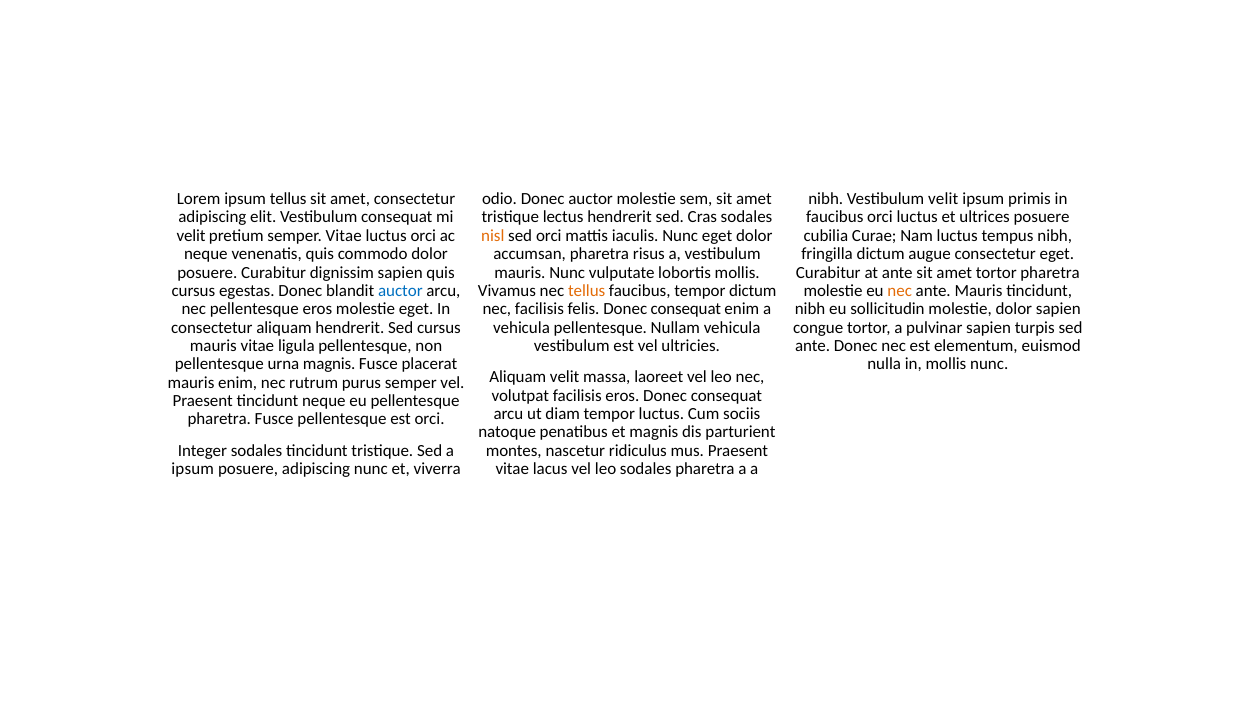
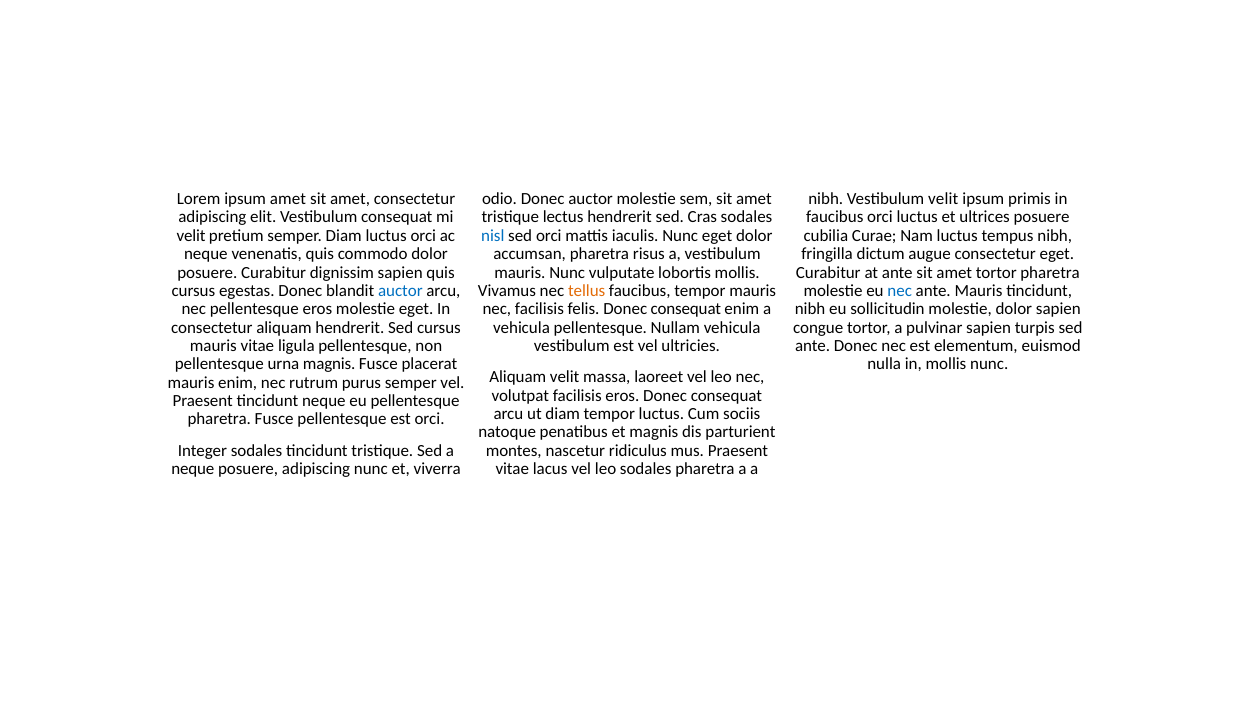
ipsum tellus: tellus -> amet
semper Vitae: Vitae -> Diam
nisl colour: orange -> blue
tempor dictum: dictum -> mauris
nec at (900, 291) colour: orange -> blue
ipsum at (193, 469): ipsum -> neque
